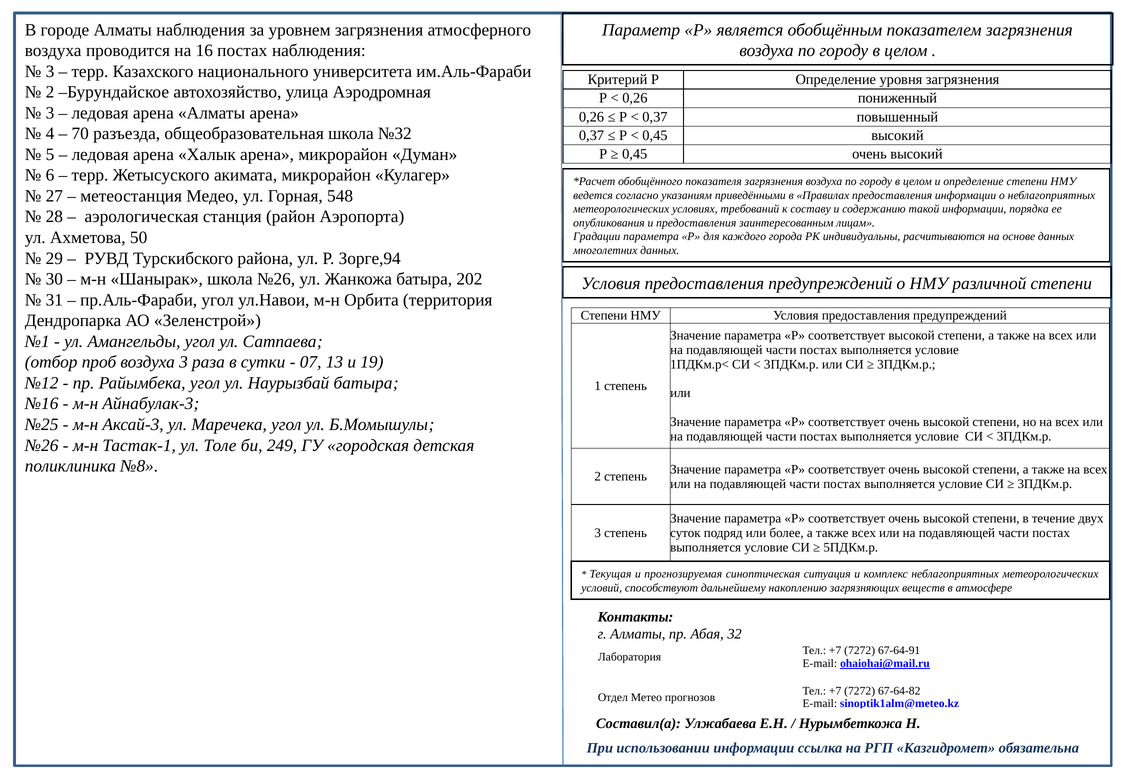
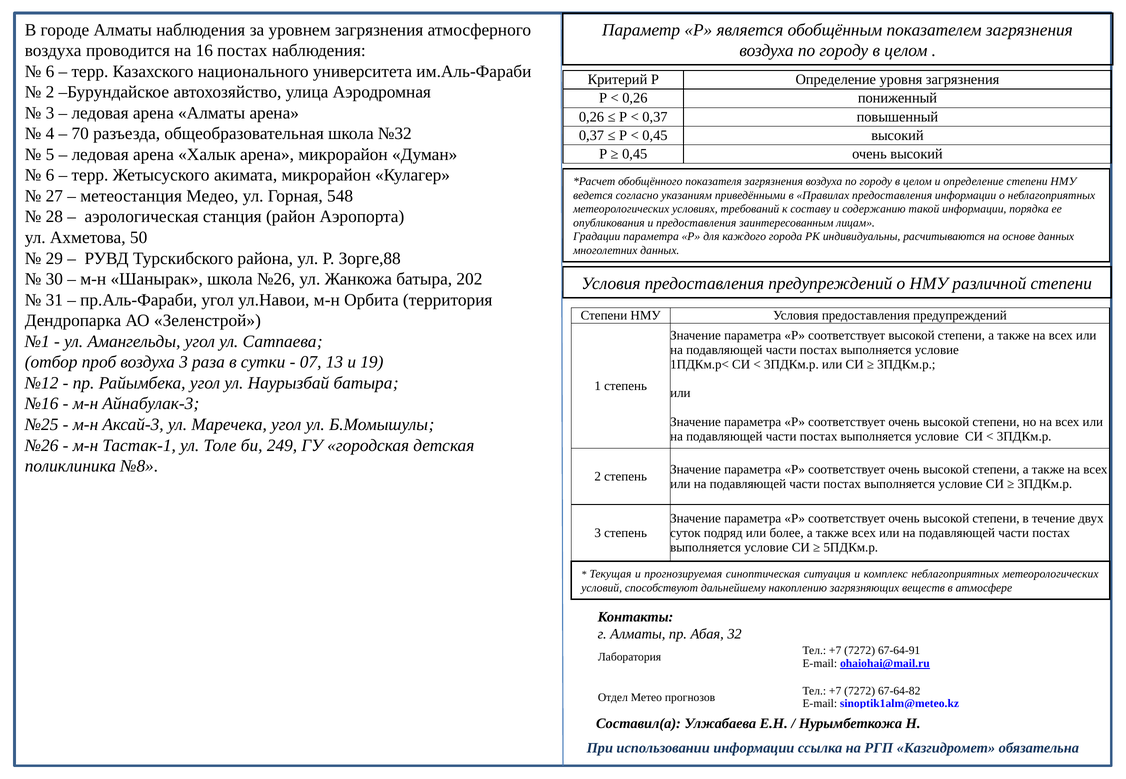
3 at (50, 71): 3 -> 6
Зорге,94: Зорге,94 -> Зорге,88
